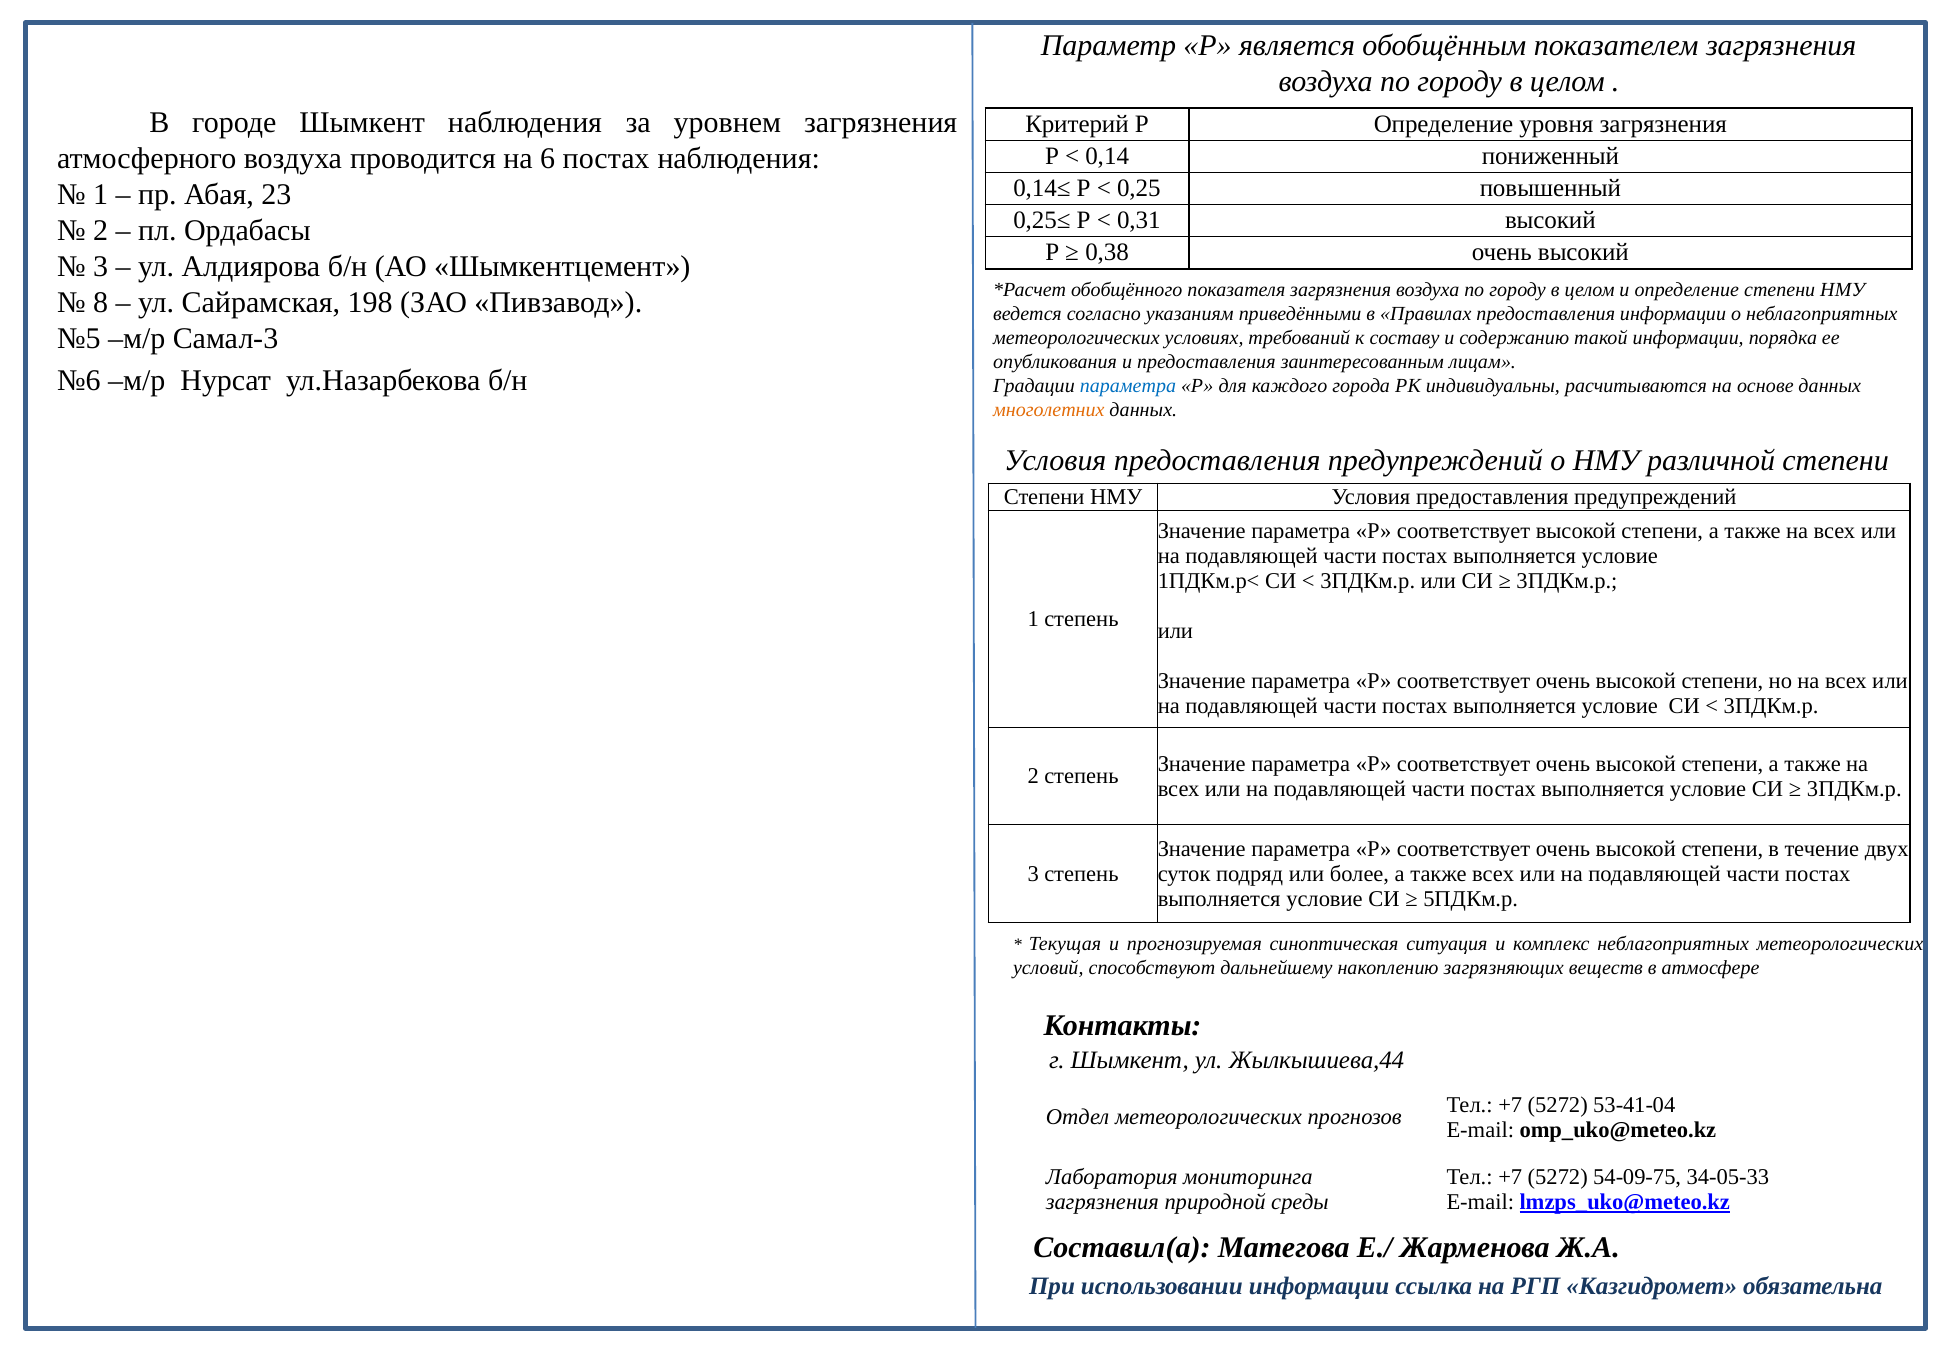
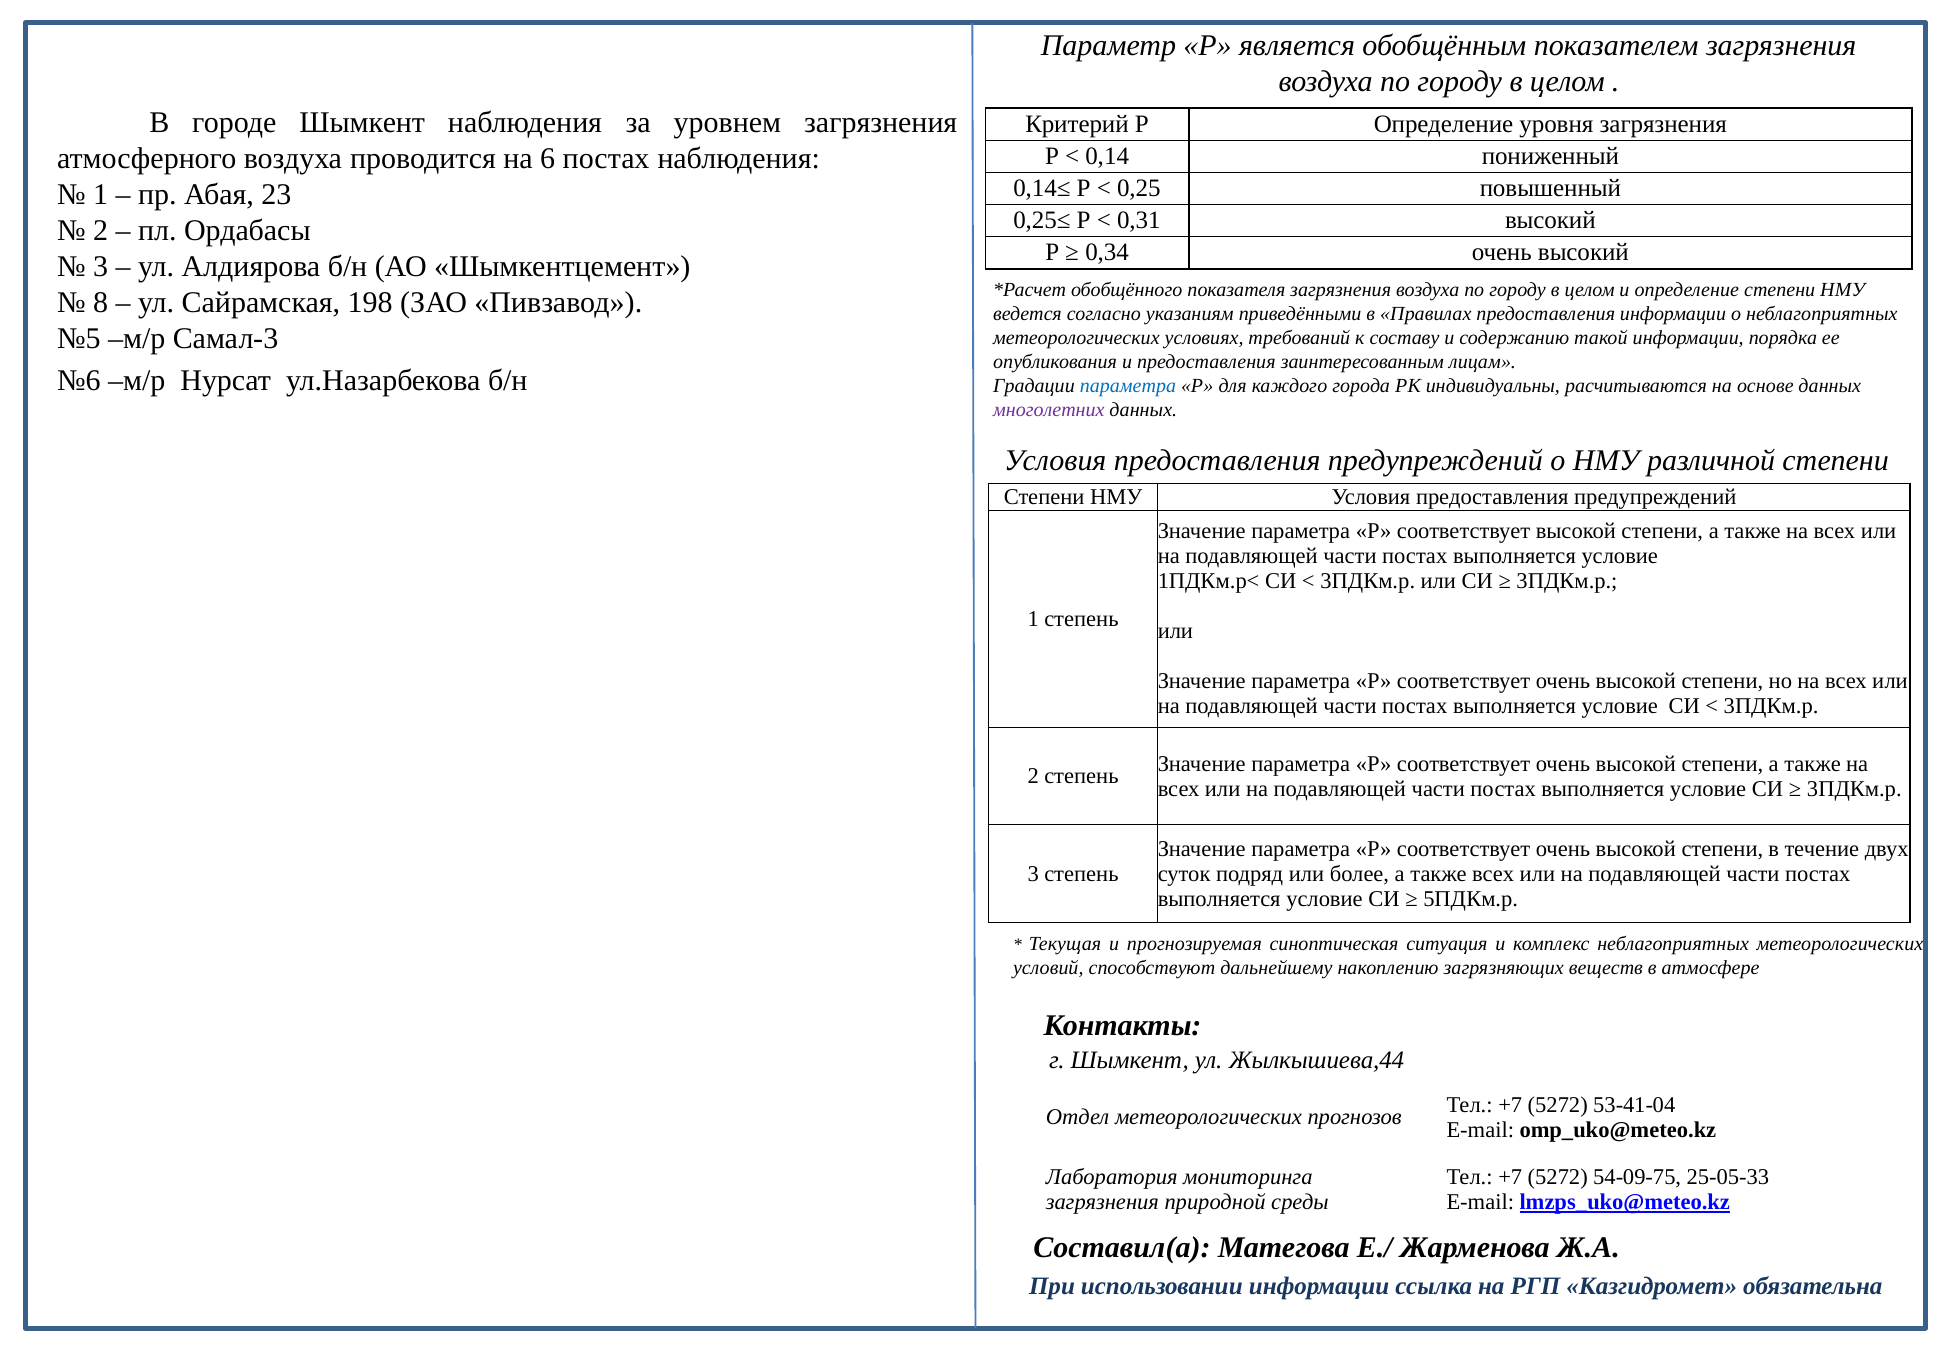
0,38: 0,38 -> 0,34
многолетних colour: orange -> purple
34-05-33: 34-05-33 -> 25-05-33
